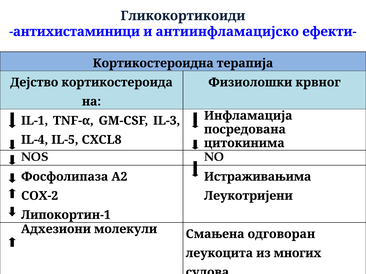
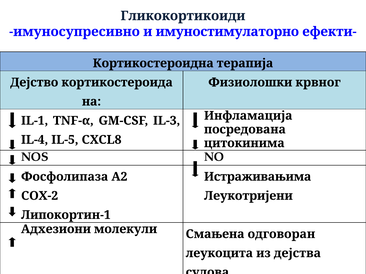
антихистаминици: антихистаминици -> имуносупресивно
антиинфламацијско: антиинфламацијско -> имуностимулаторно
многих: многих -> дејства
